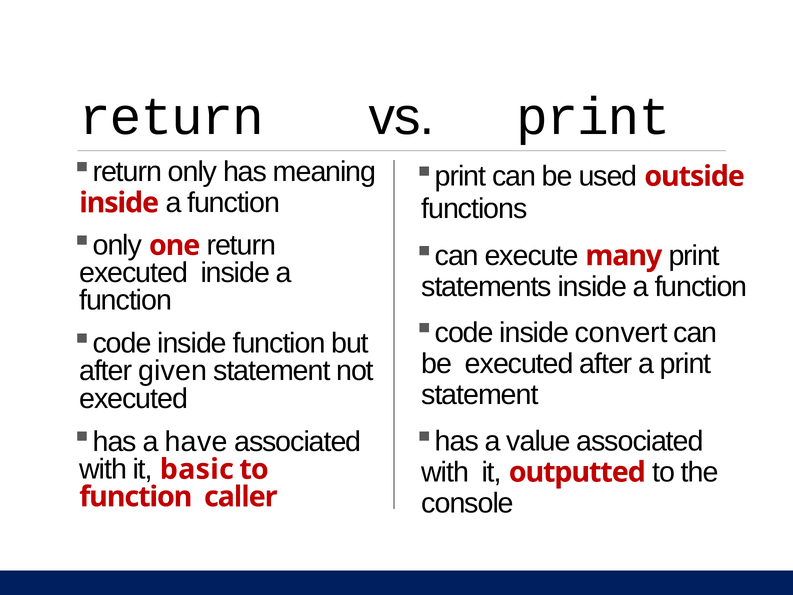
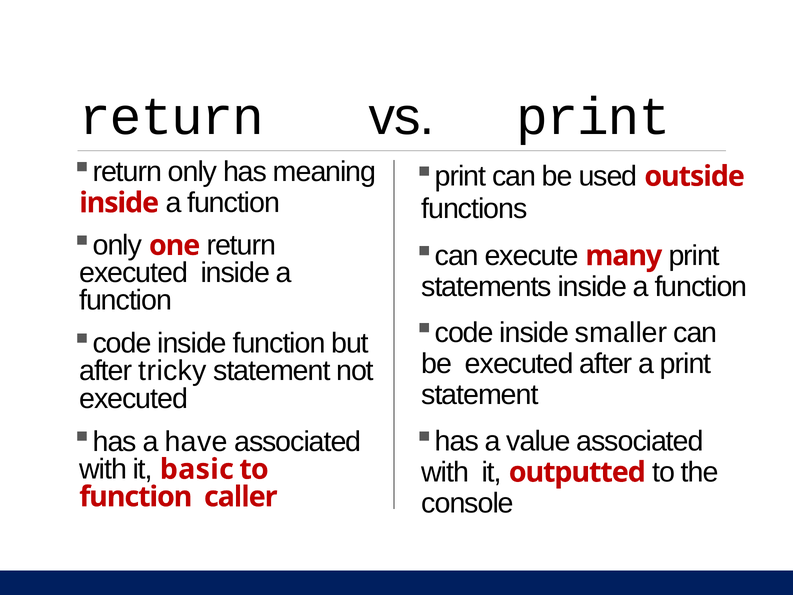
convert: convert -> smaller
given: given -> tricky
